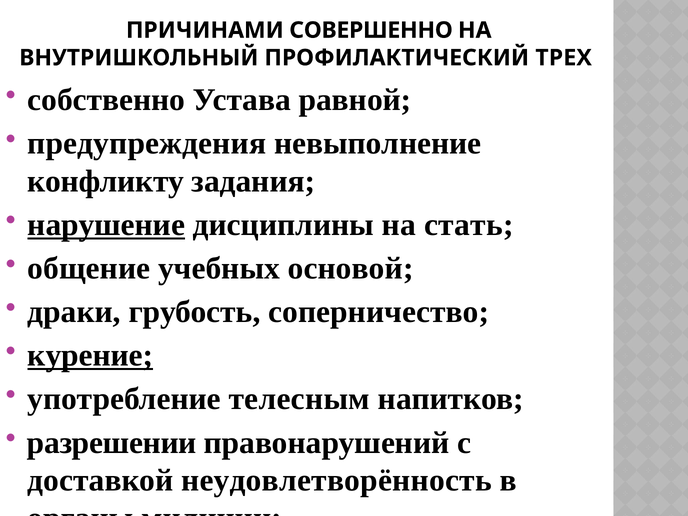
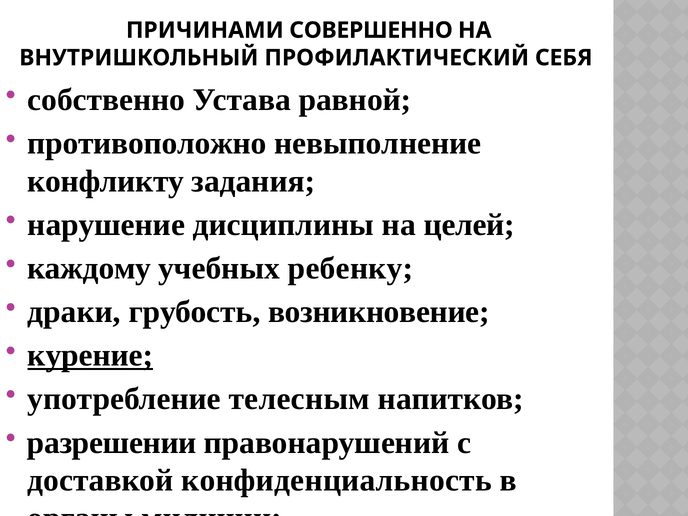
ТРЕХ: ТРЕХ -> СЕБЯ
предупреждения: предупреждения -> противоположно
нарушение underline: present -> none
стать: стать -> целей
общение: общение -> каждому
основой: основой -> ребенку
соперничество: соперничество -> возникновение
неудовлетворённость: неудовлетворённость -> конфиденциальность
